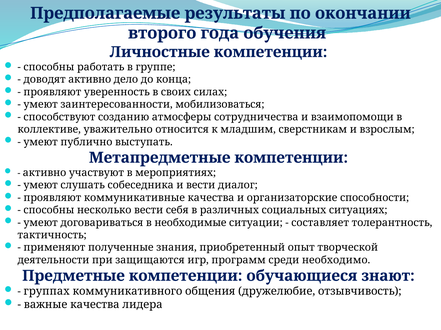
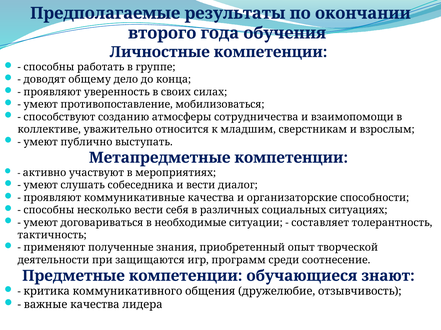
доводят активно: активно -> общему
заинтересованности: заинтересованности -> противопоставление
необходимо: необходимо -> соотнесение
группах: группах -> критика
